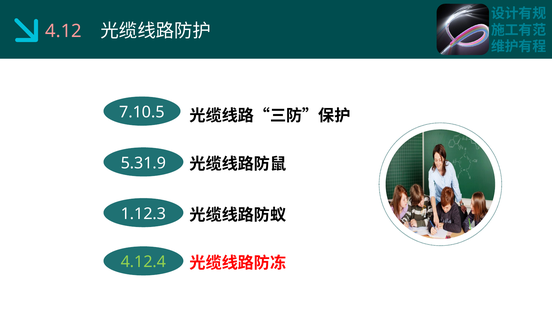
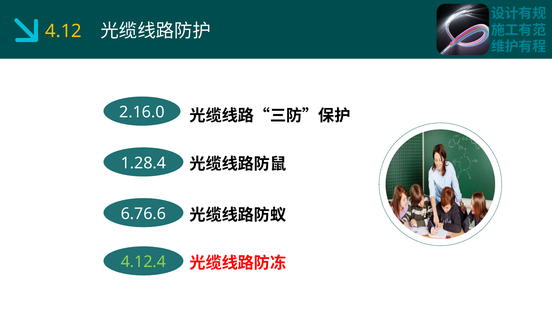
4.12 colour: pink -> yellow
7.10.5: 7.10.5 -> 2.16.0
5.31.9: 5.31.9 -> 1.28.4
1.12.3: 1.12.3 -> 6.76.6
